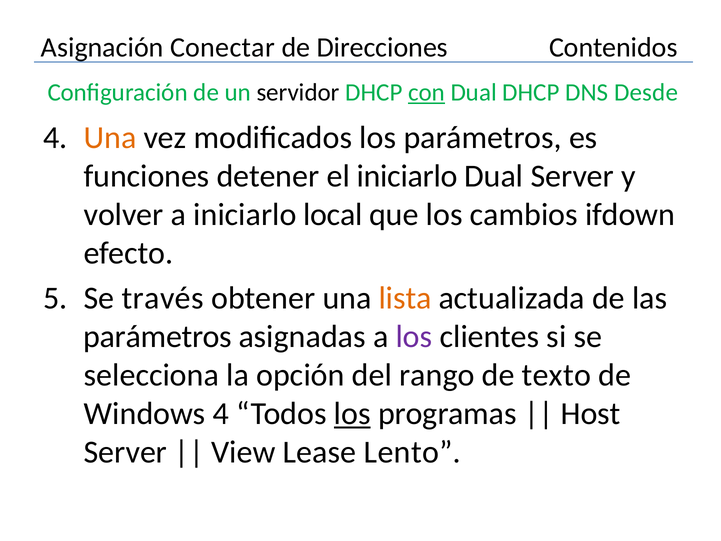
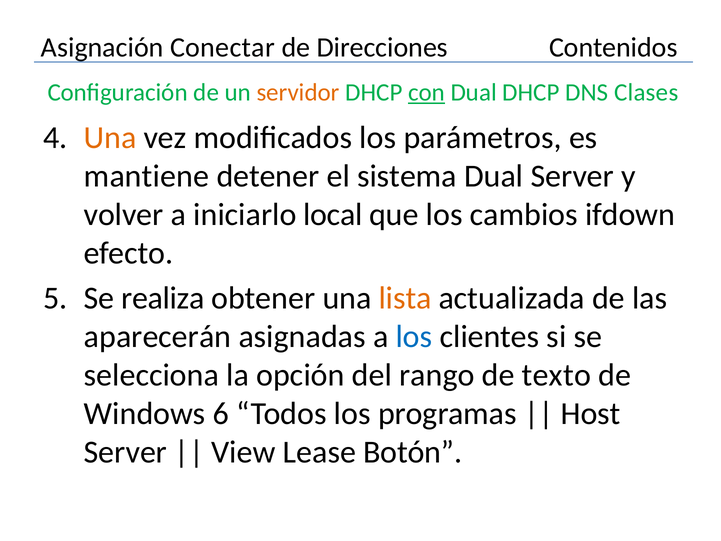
servidor colour: black -> orange
Desde: Desde -> Clases
funciones: funciones -> mantiene
el iniciarlo: iniciarlo -> sistema
través: través -> realiza
parámetros at (158, 337): parámetros -> aparecerán
los at (414, 337) colour: purple -> blue
Windows 4: 4 -> 6
los at (352, 414) underline: present -> none
Lento: Lento -> Botón
